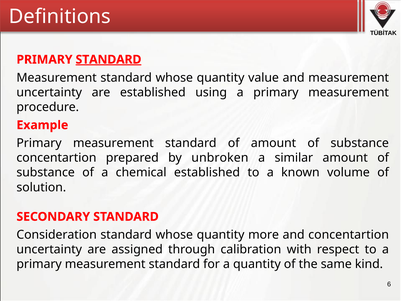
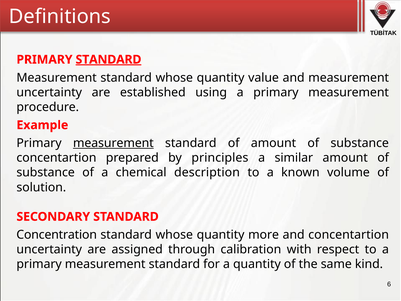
measurement at (113, 143) underline: none -> present
unbroken: unbroken -> principles
chemical established: established -> description
Consideration: Consideration -> Concentration
